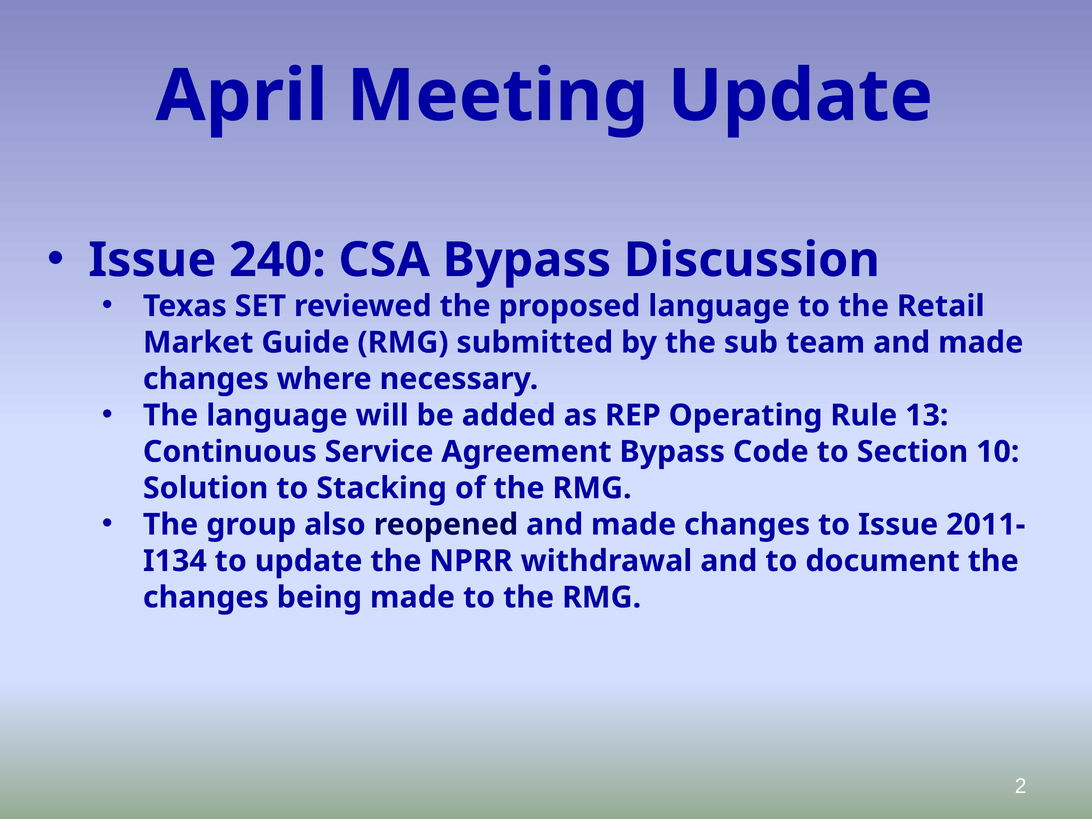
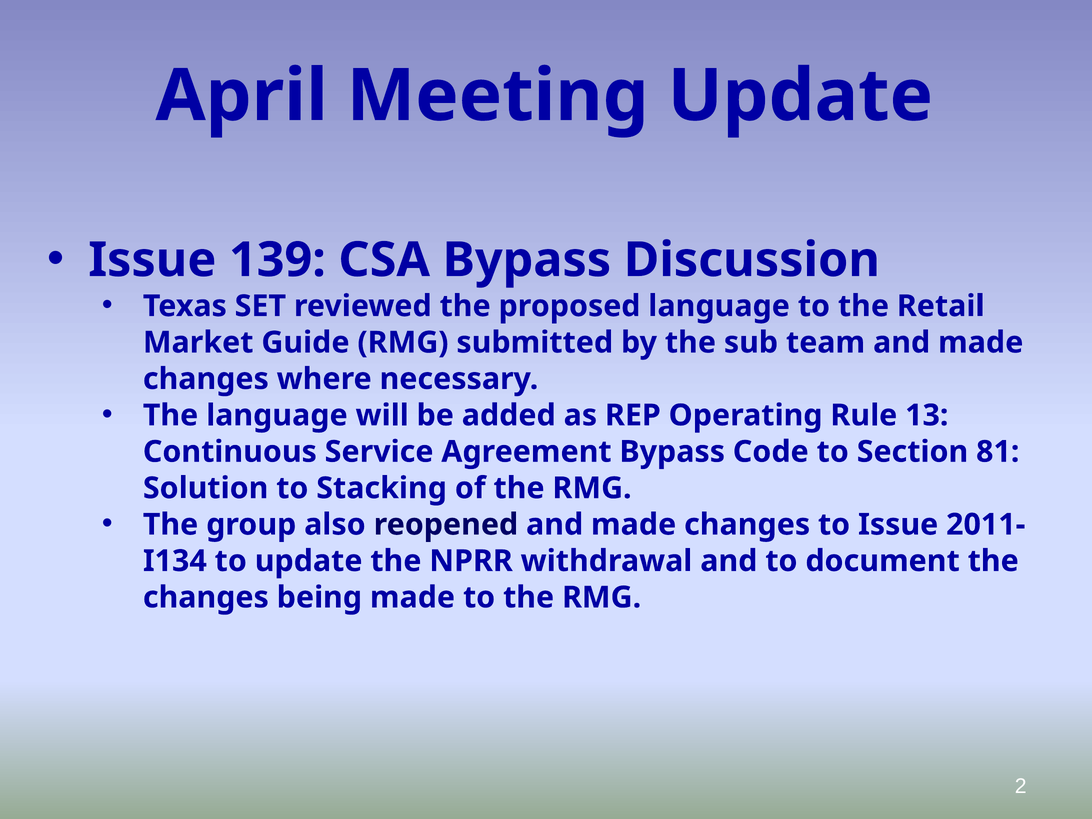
240: 240 -> 139
10: 10 -> 81
